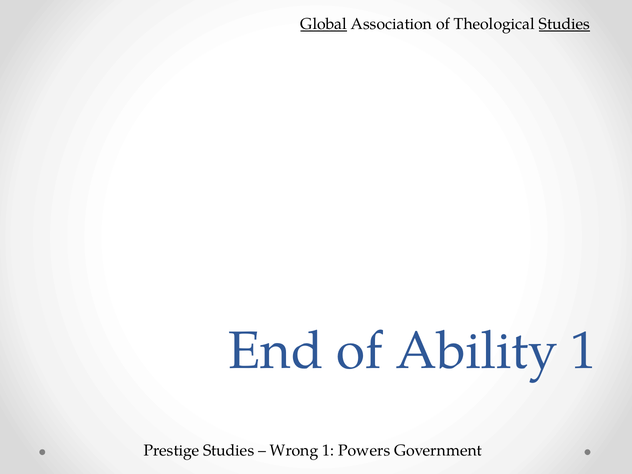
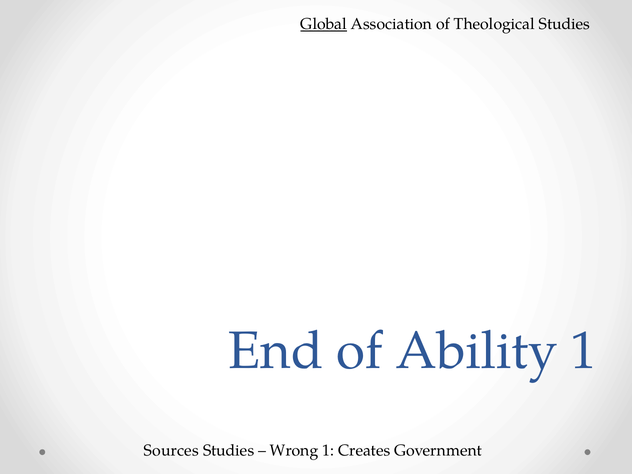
Studies at (564, 24) underline: present -> none
Prestige: Prestige -> Sources
Powers: Powers -> Creates
